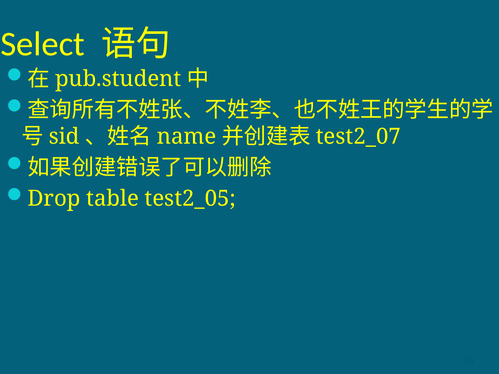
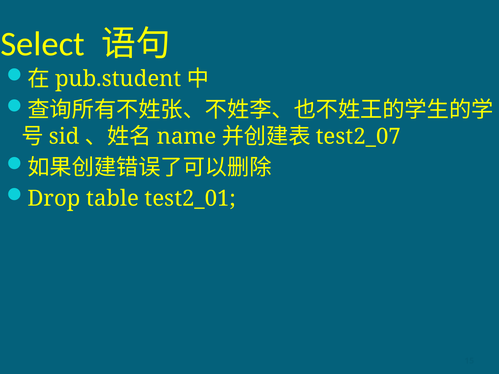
test2_05: test2_05 -> test2_01
